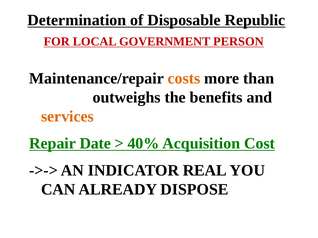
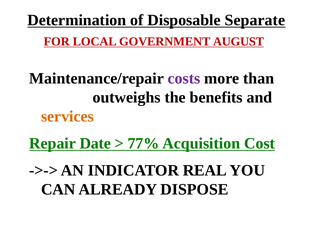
Republic: Republic -> Separate
PERSON: PERSON -> AUGUST
costs colour: orange -> purple
40%: 40% -> 77%
